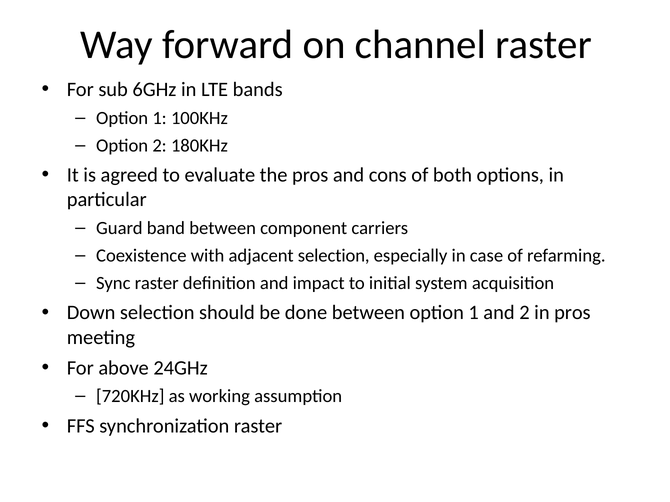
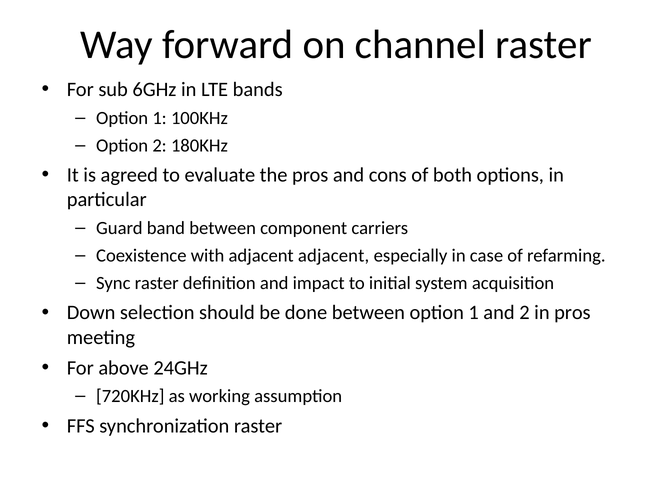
adjacent selection: selection -> adjacent
